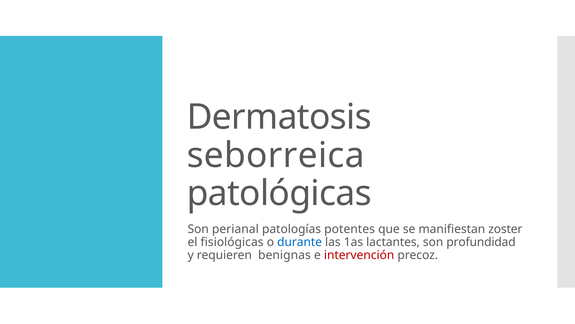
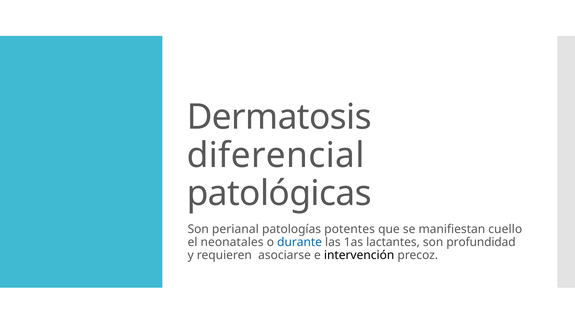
seborreica: seborreica -> diferencial
zoster: zoster -> cuello
fisiológicas: fisiológicas -> neonatales
benignas: benignas -> asociarse
intervención colour: red -> black
